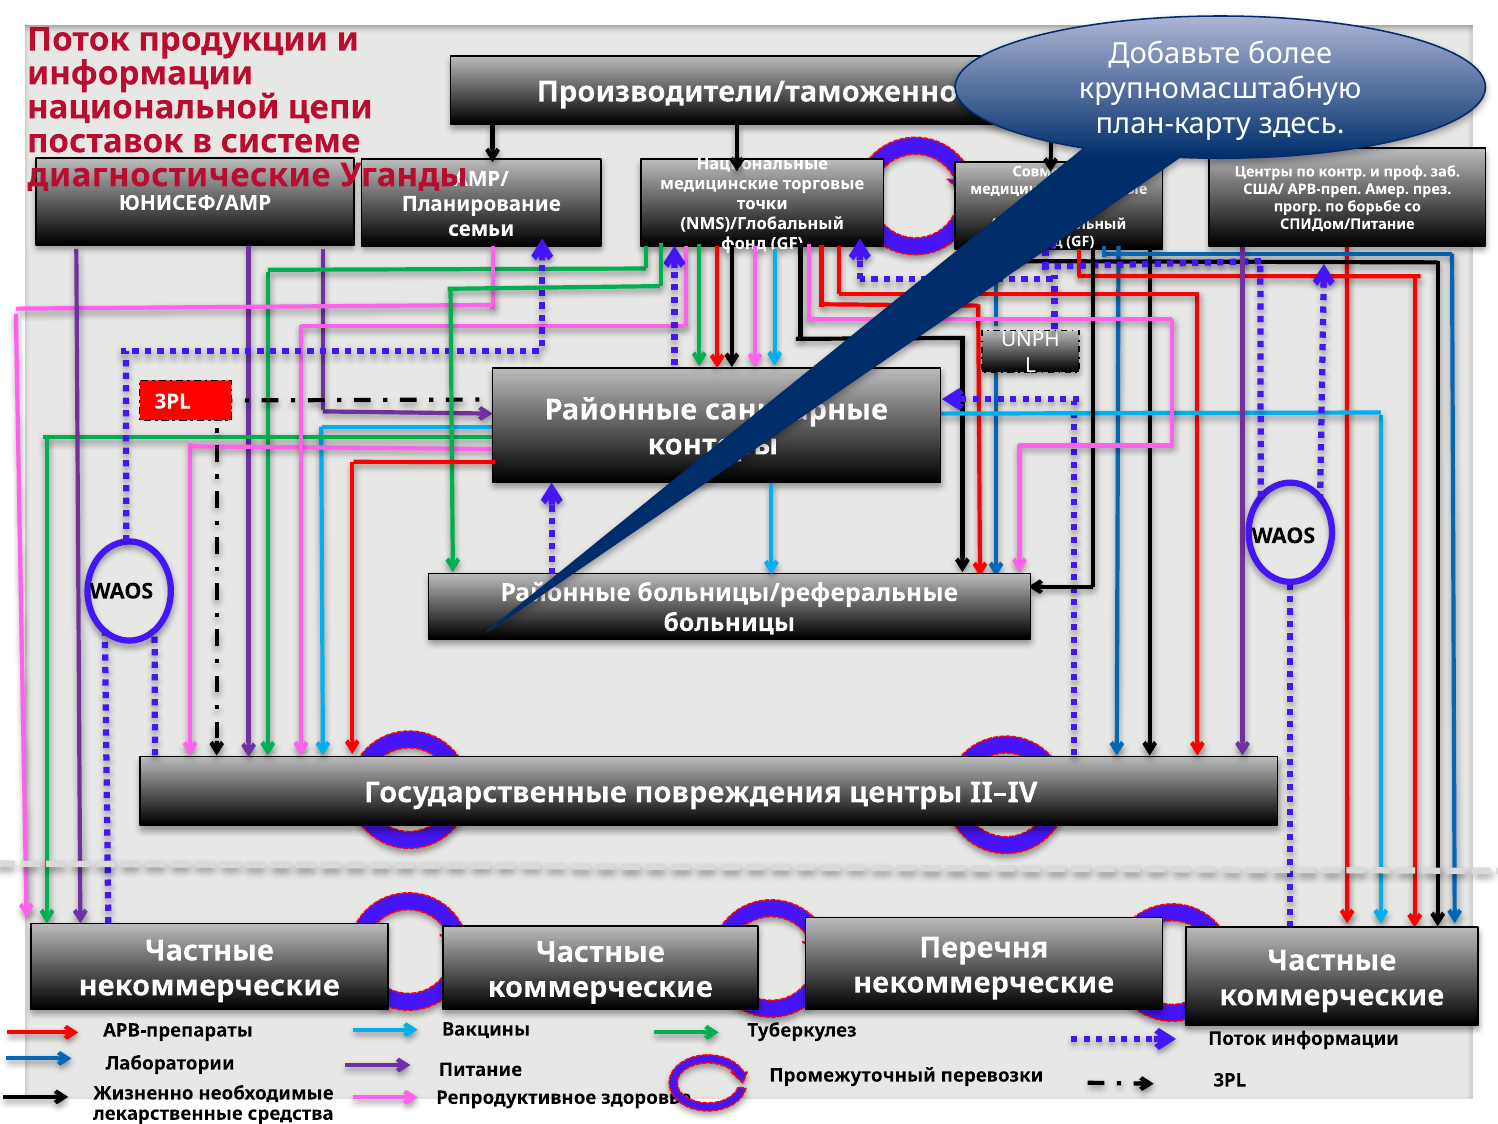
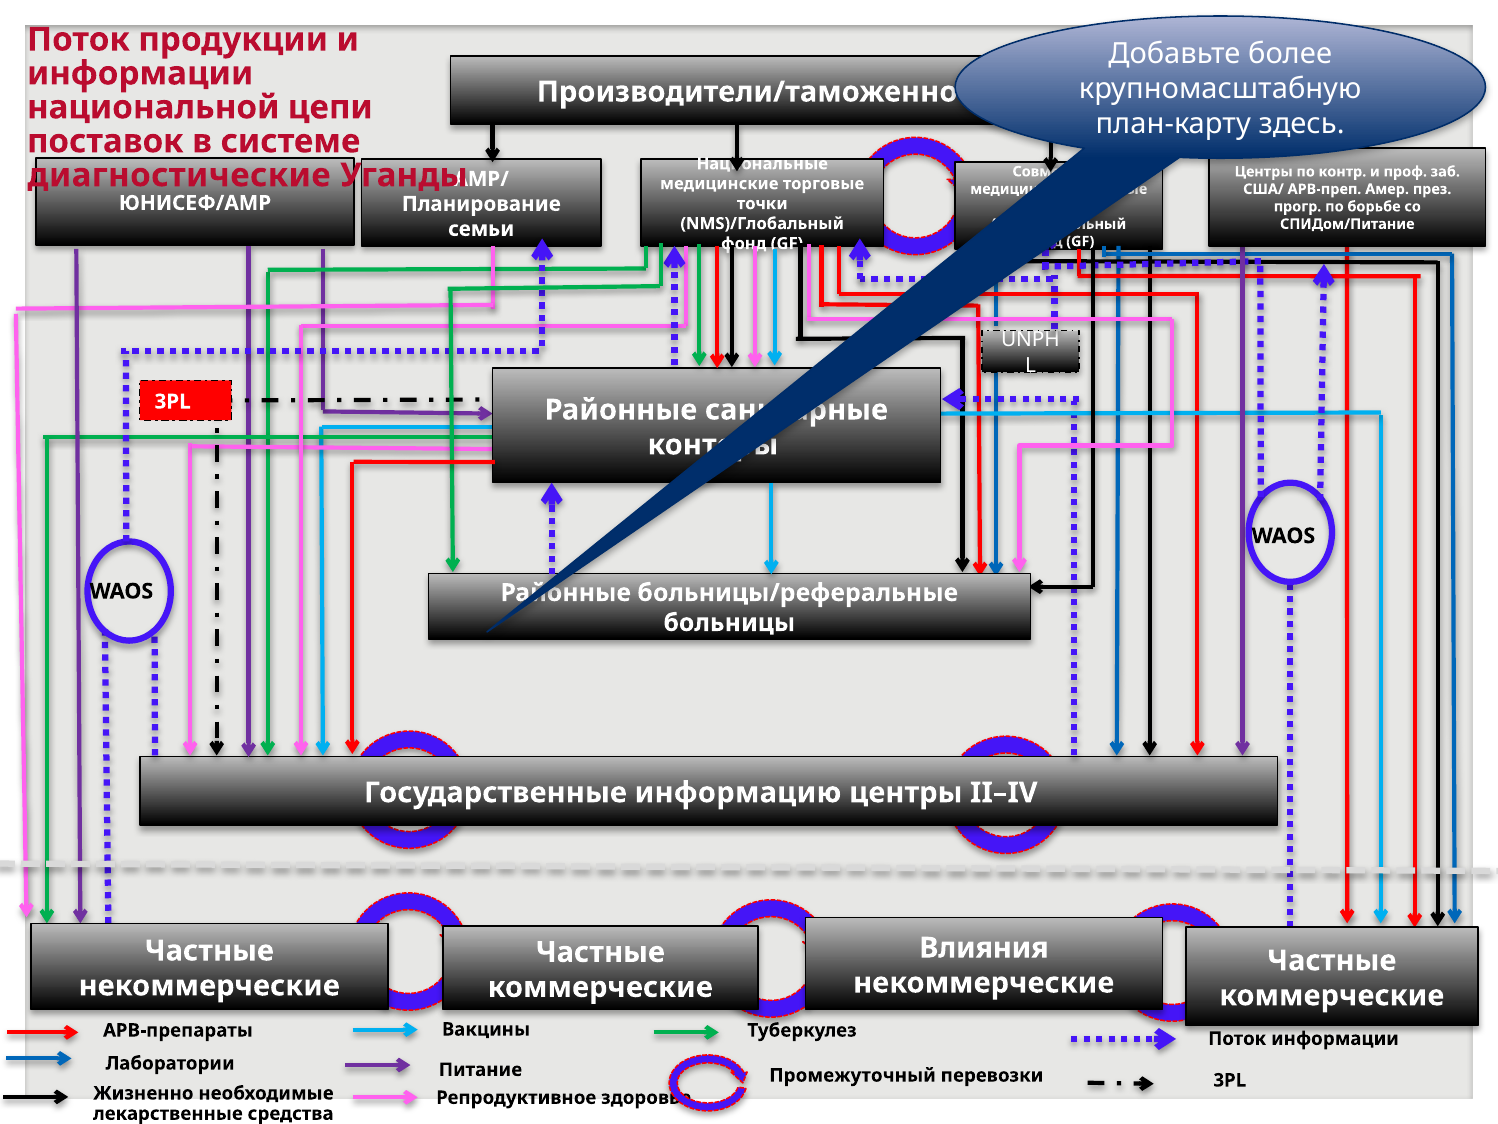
повреждения: повреждения -> информацию
Перечня: Перечня -> Влияния
